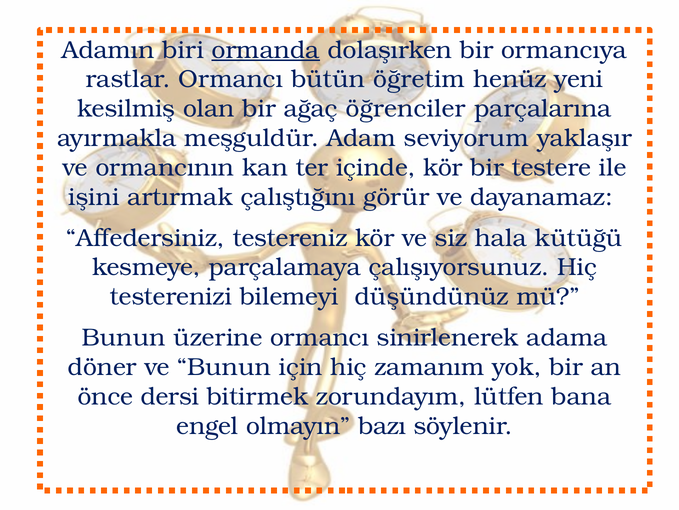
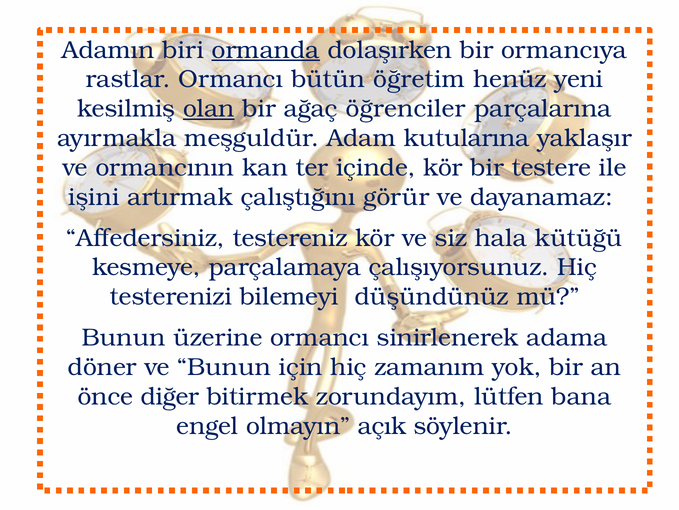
olan underline: none -> present
seviyorum: seviyorum -> kutularına
dersi: dersi -> diğer
bazı: bazı -> açık
